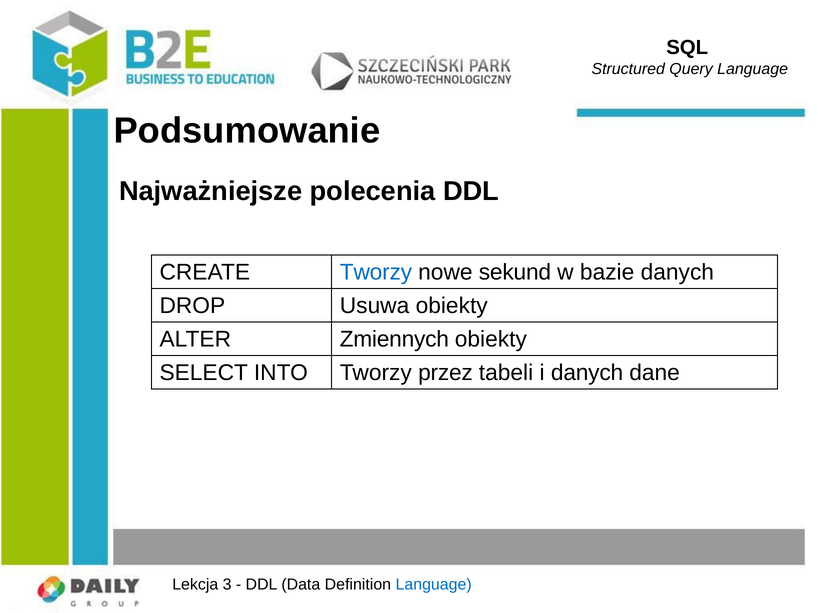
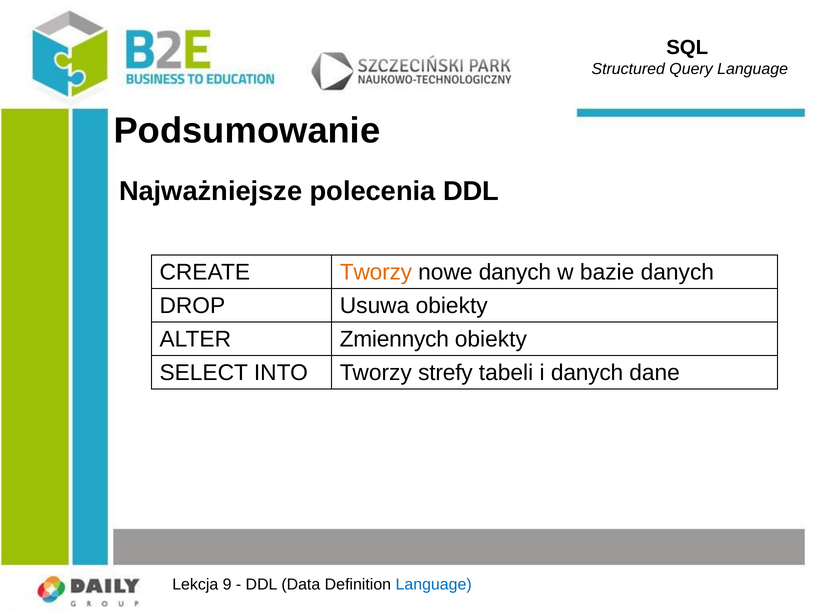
Tworzy at (376, 272) colour: blue -> orange
nowe sekund: sekund -> danych
przez: przez -> strefy
3: 3 -> 9
